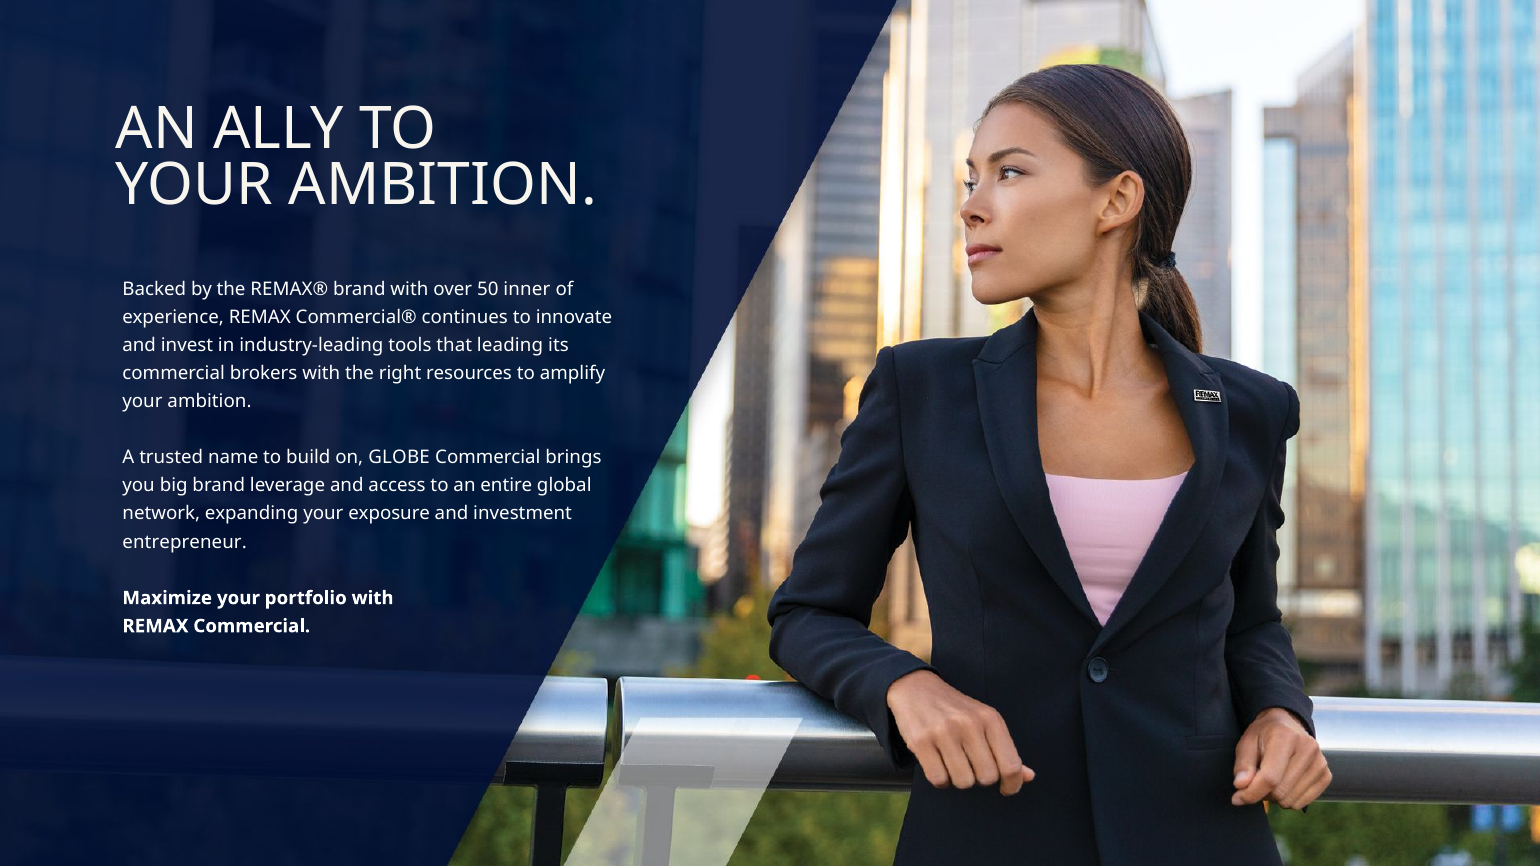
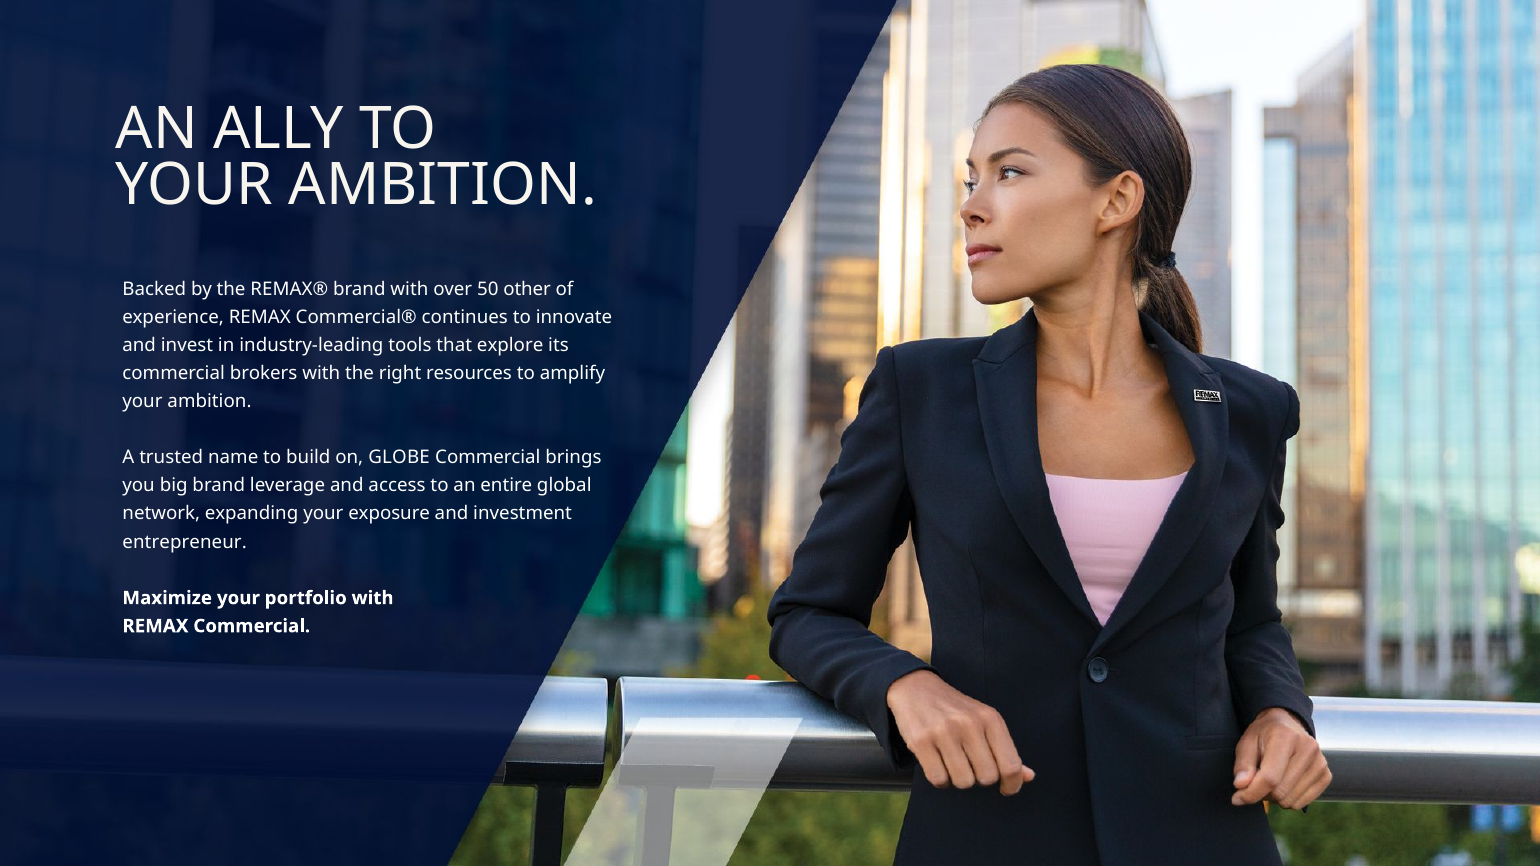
inner: inner -> other
leading: leading -> explore
